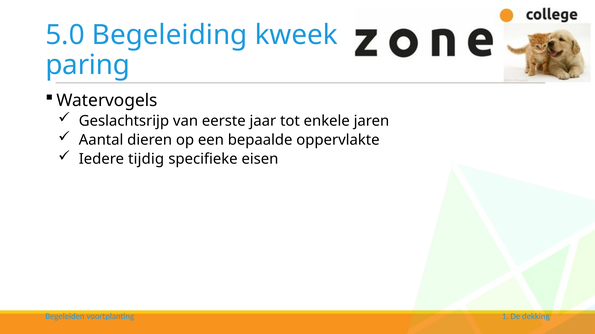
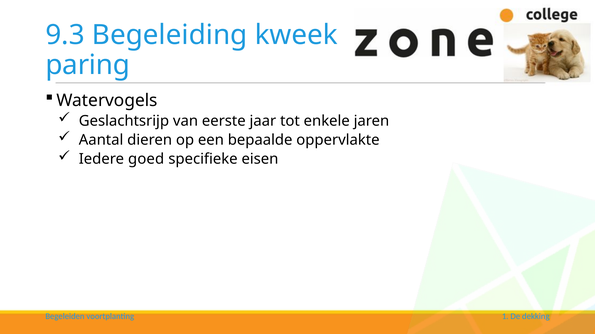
5.0: 5.0 -> 9.3
tijdig: tijdig -> goed
